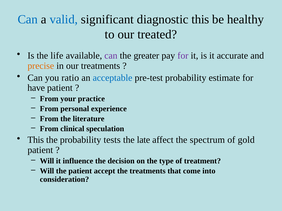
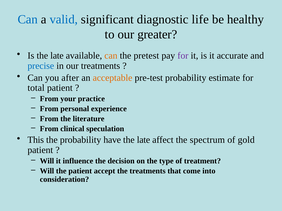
diagnostic this: this -> life
treated: treated -> greater
Is the life: life -> late
can at (111, 56) colour: purple -> orange
greater: greater -> pretest
precise colour: orange -> blue
ratio: ratio -> after
acceptable colour: blue -> orange
have: have -> total
tests: tests -> have
